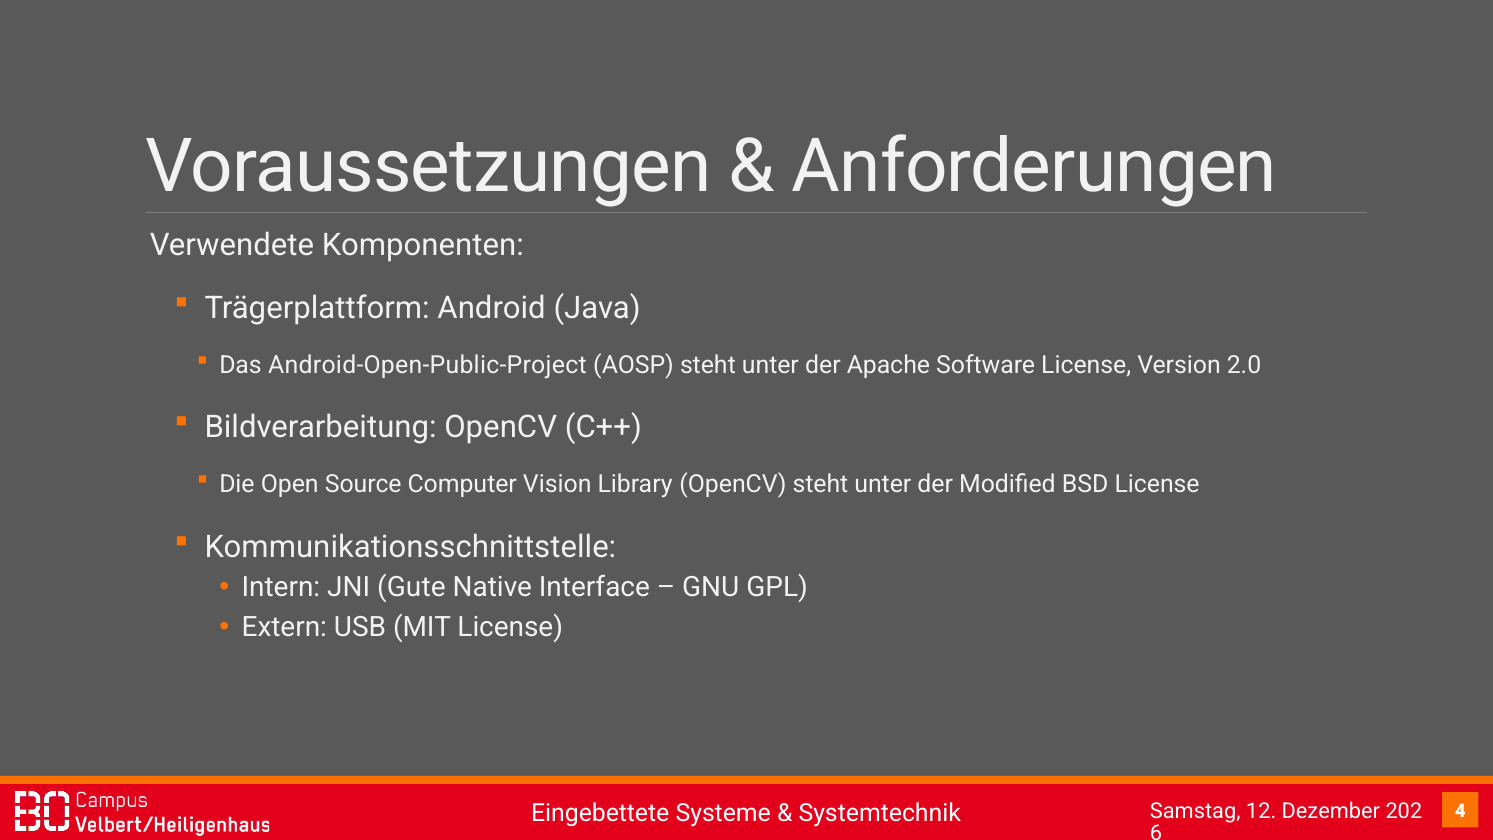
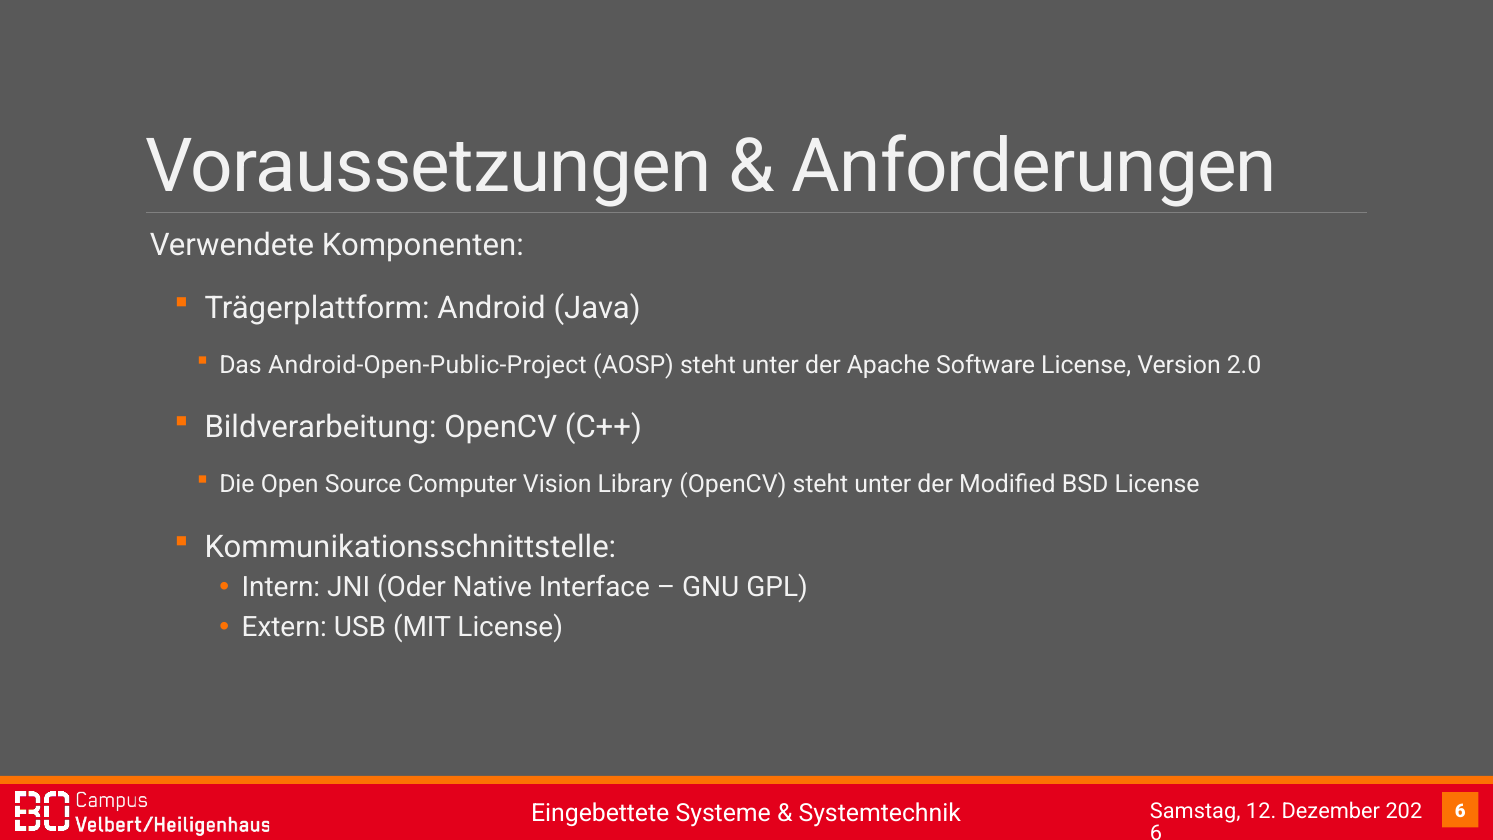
Gute: Gute -> Oder
4 at (1460, 811): 4 -> 6
